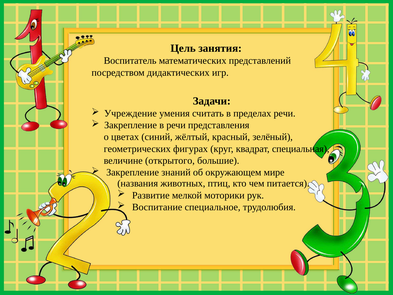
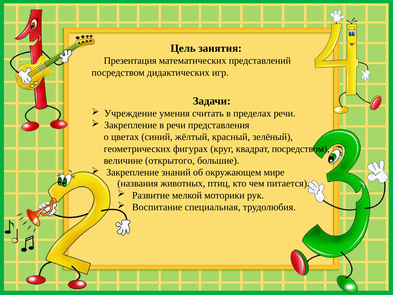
Воспитатель: Воспитатель -> Презентация
квадрат специальная: специальная -> посредством
специальное: специальное -> специальная
